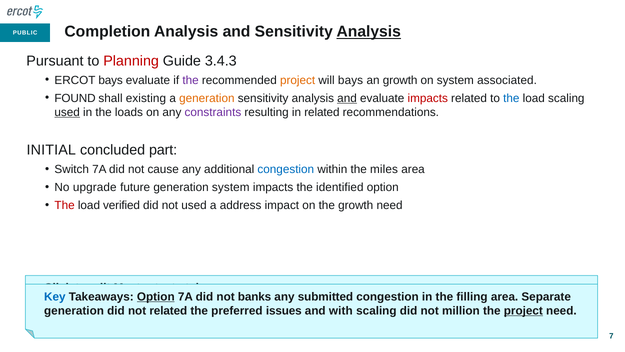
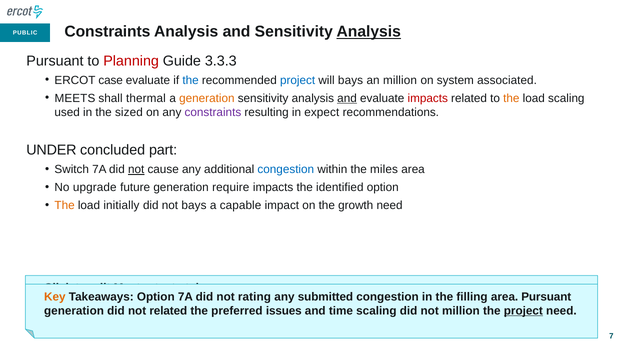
Completion at (107, 32): Completion -> Constraints
3.4.3: 3.4.3 -> 3.3.3
ERCOT bays: bays -> case
the at (191, 80) colour: purple -> blue
project at (298, 80) colour: orange -> blue
an growth: growth -> million
FOUND: FOUND -> MEETS
existing: existing -> thermal
the at (511, 98) colour: blue -> orange
used at (67, 112) underline: present -> none
loads: loads -> sized
in related: related -> expect
INITIAL: INITIAL -> UNDER
not at (136, 169) underline: none -> present
generation system: system -> require
The at (65, 205) colour: red -> orange
verified: verified -> initially
not used: used -> bays
address: address -> capable
Key colour: blue -> orange
Option at (156, 296) underline: present -> none
banks: banks -> rating
area Separate: Separate -> Pursuant
with: with -> time
